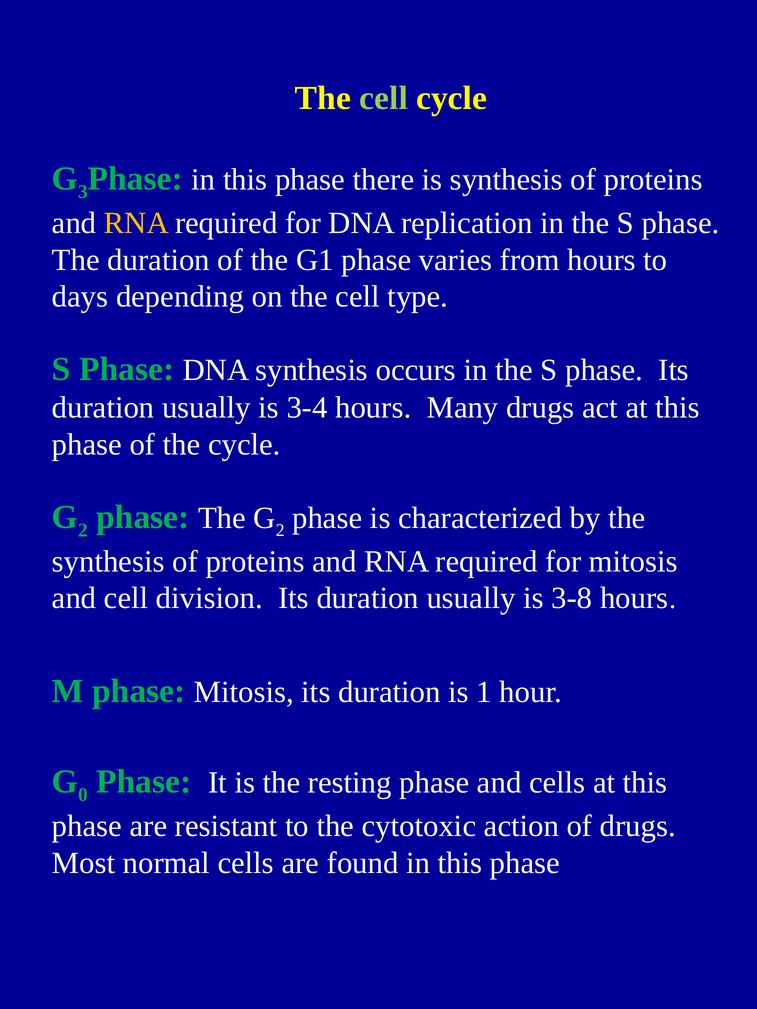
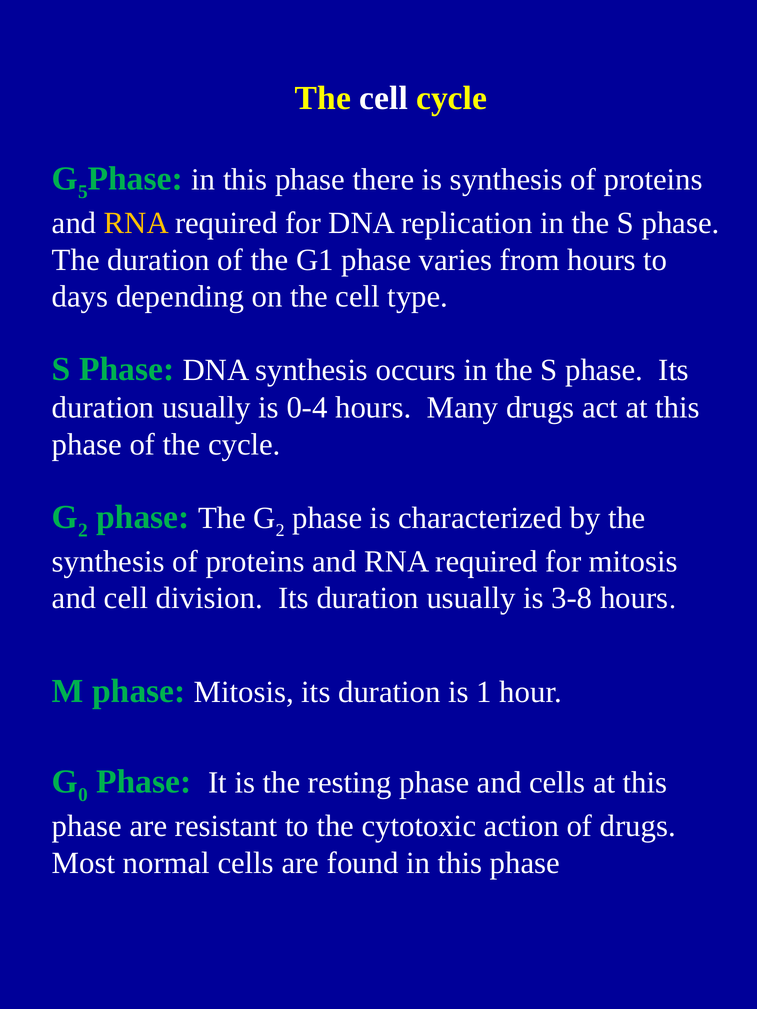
cell at (384, 98) colour: light green -> white
3: 3 -> 5
3-4: 3-4 -> 0-4
